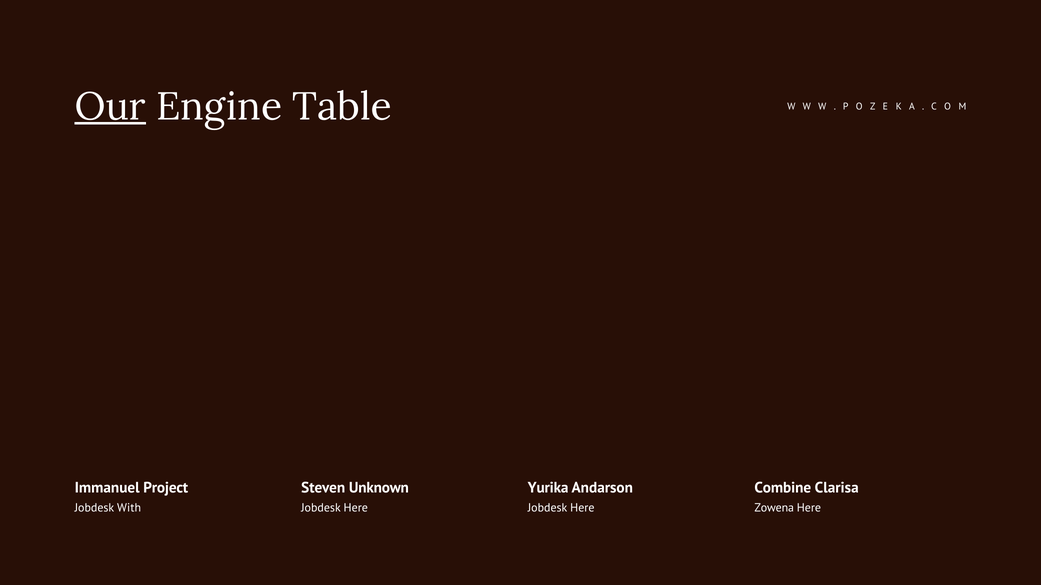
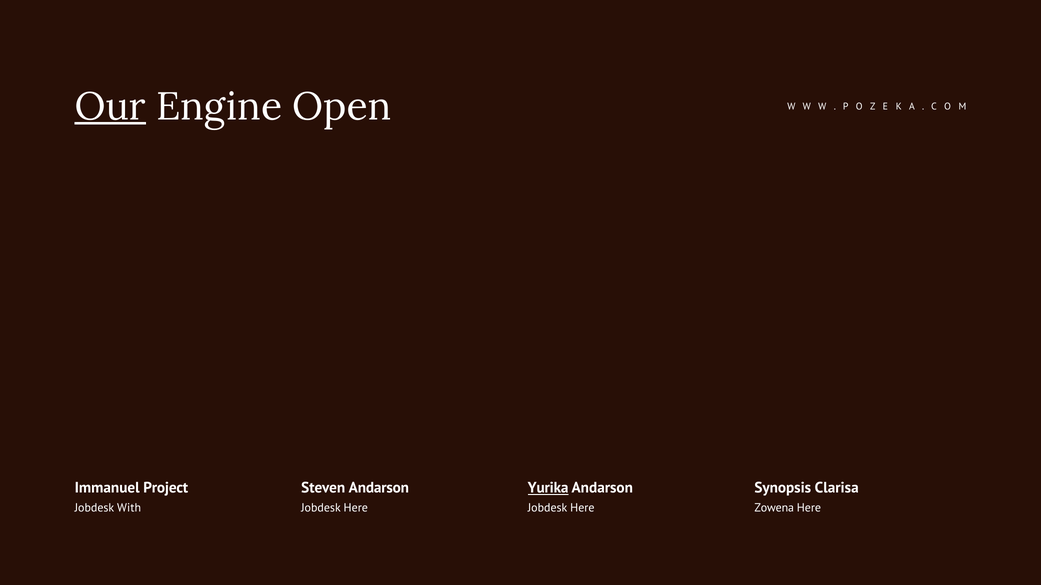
Table: Table -> Open
Steven Unknown: Unknown -> Andarson
Yurika underline: none -> present
Combine: Combine -> Synopsis
